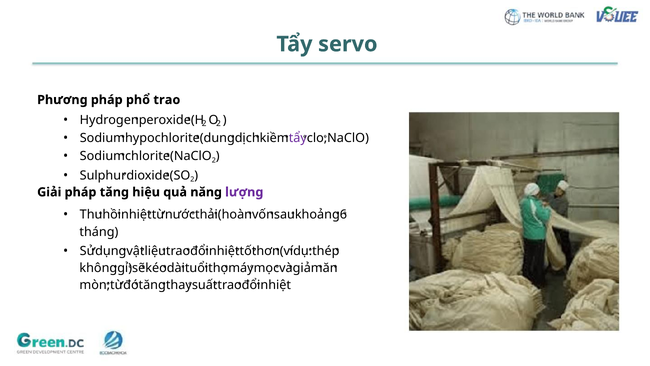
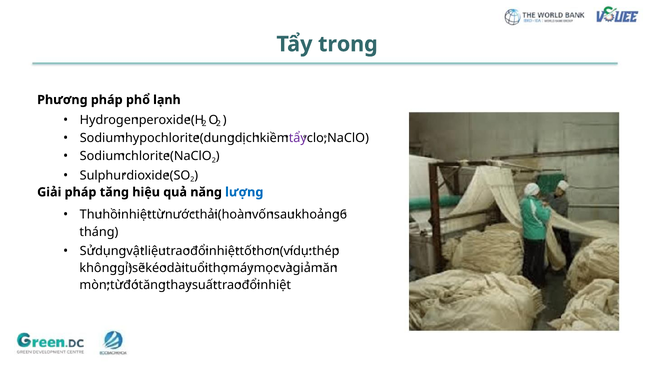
servo: servo -> trong
phổ trao: trao -> lạnh
lượng colour: purple -> blue
